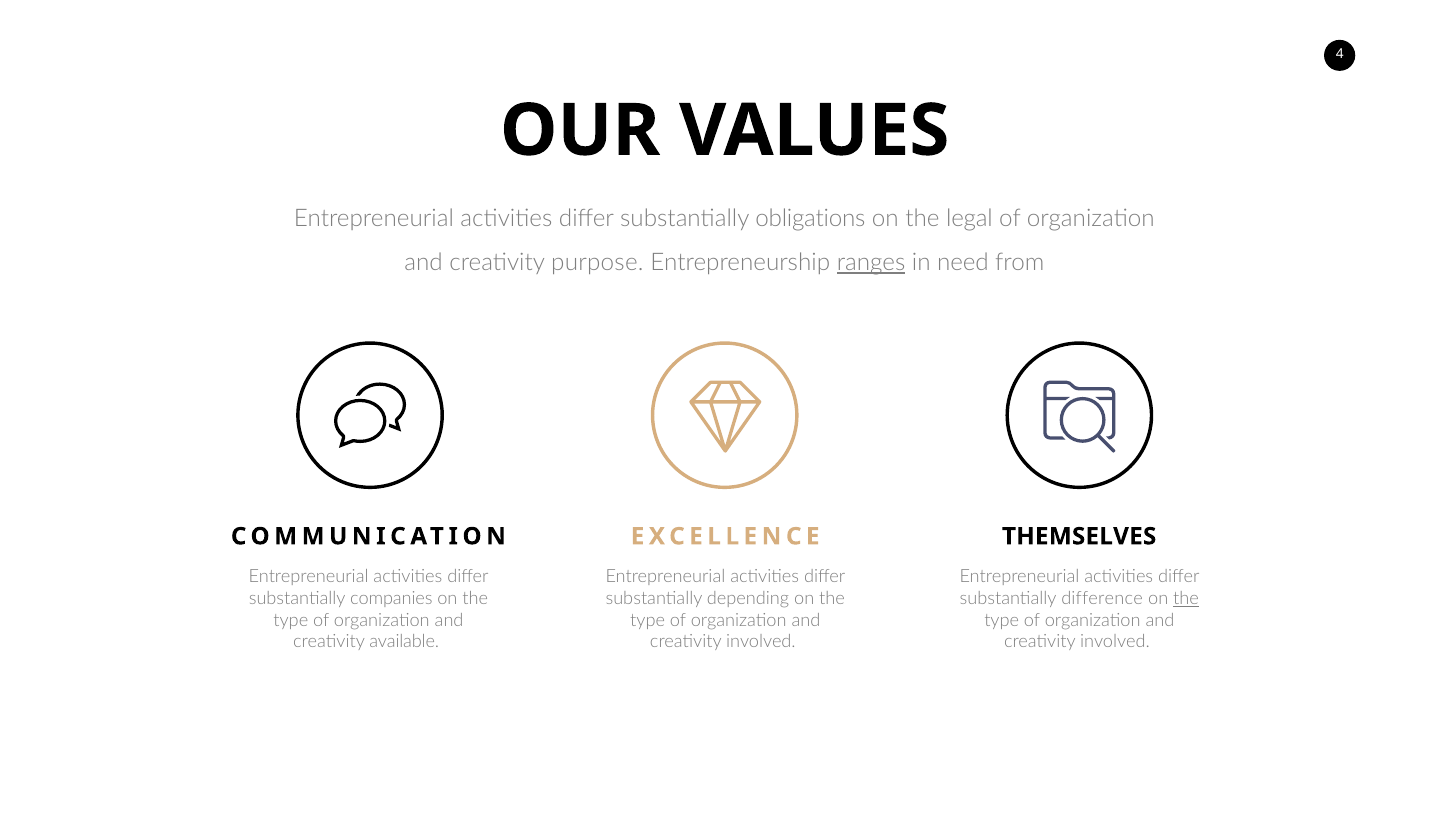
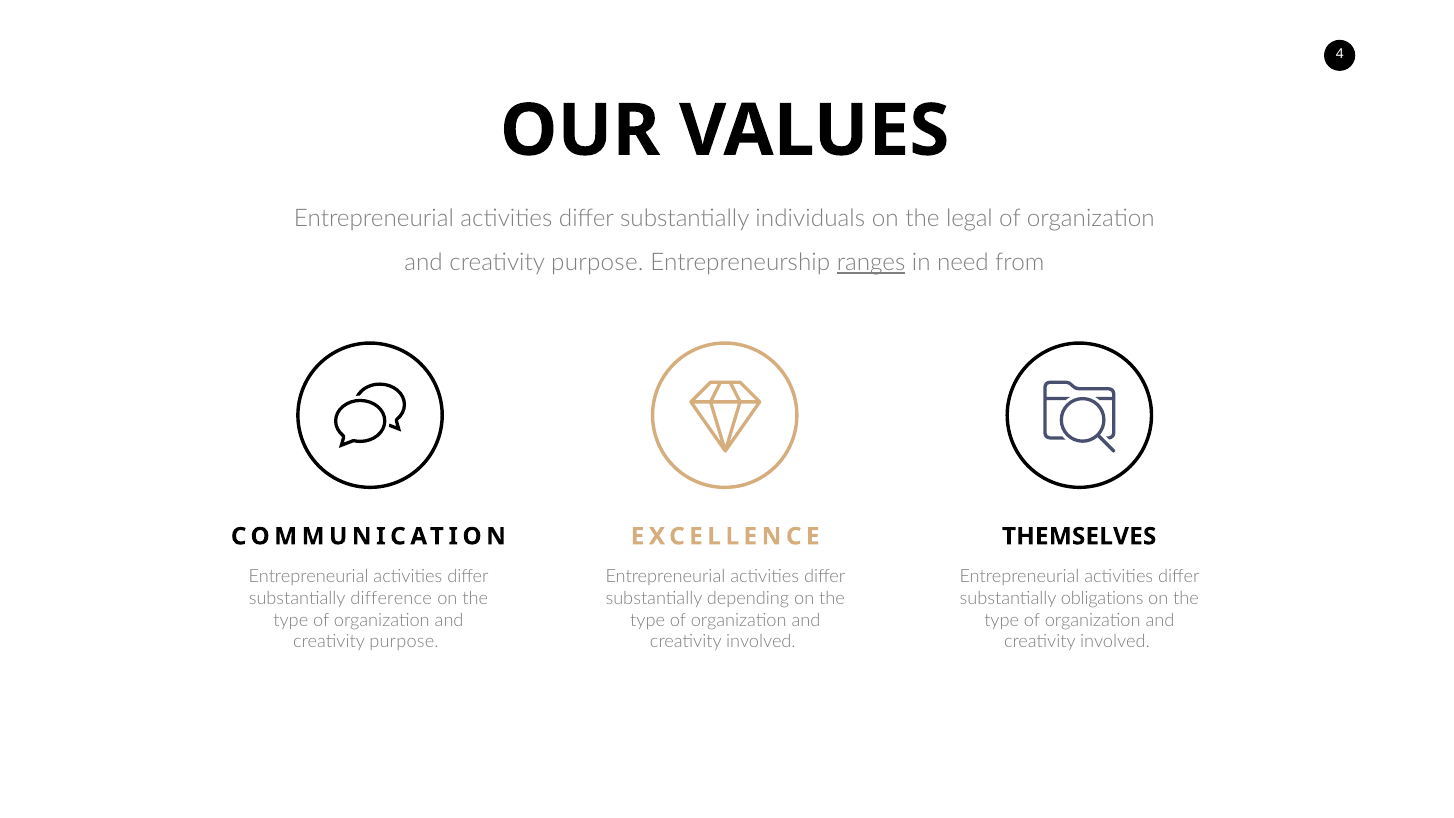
obligations: obligations -> individuals
companies: companies -> difference
difference: difference -> obligations
the at (1186, 598) underline: present -> none
available at (404, 642): available -> purpose
